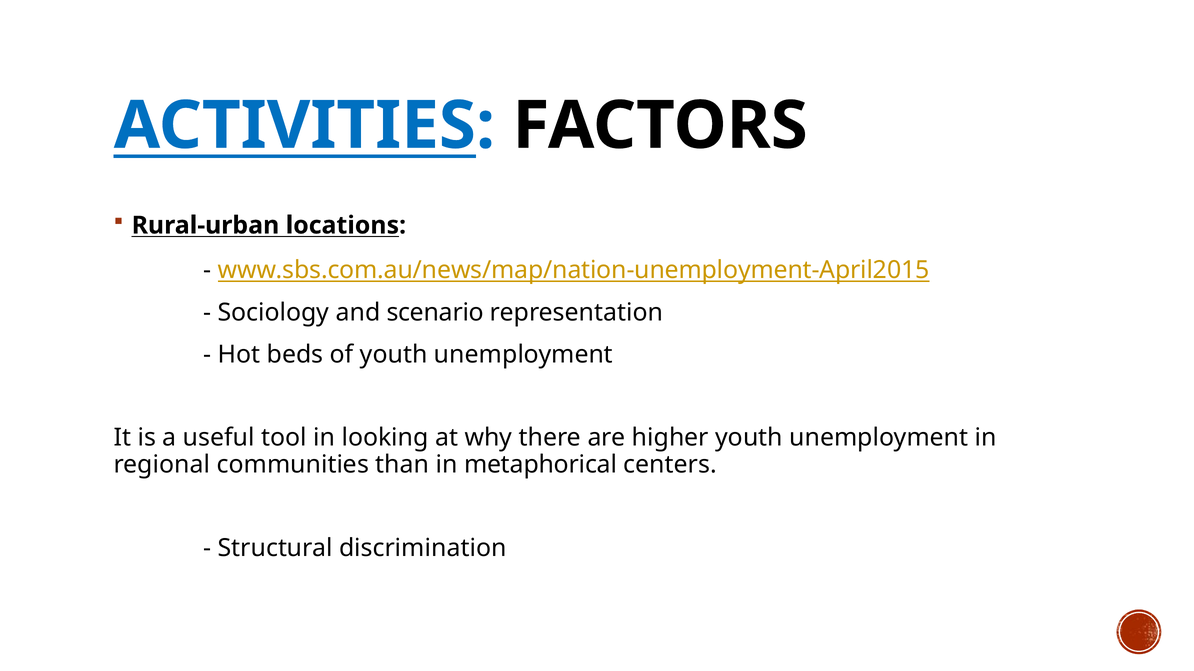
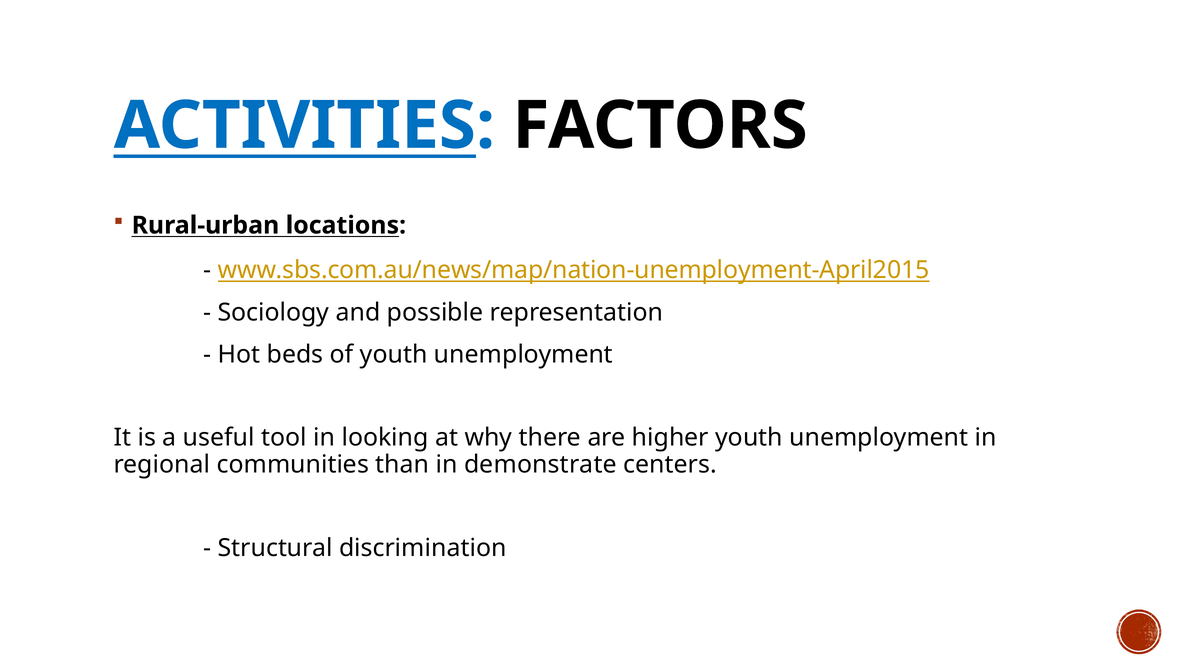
scenario: scenario -> possible
metaphorical: metaphorical -> demonstrate
